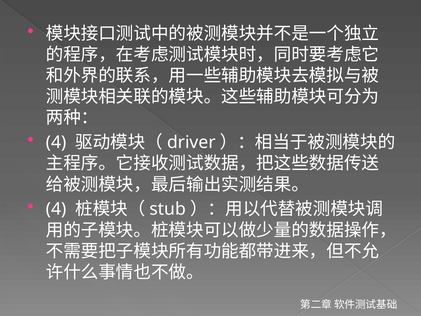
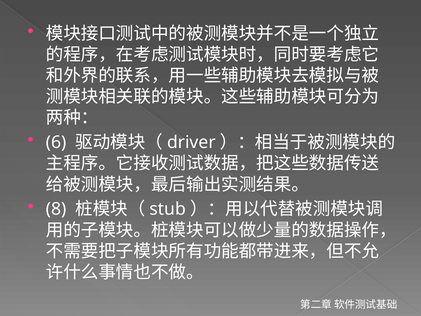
4 at (56, 142): 4 -> 6
4 at (56, 209): 4 -> 8
